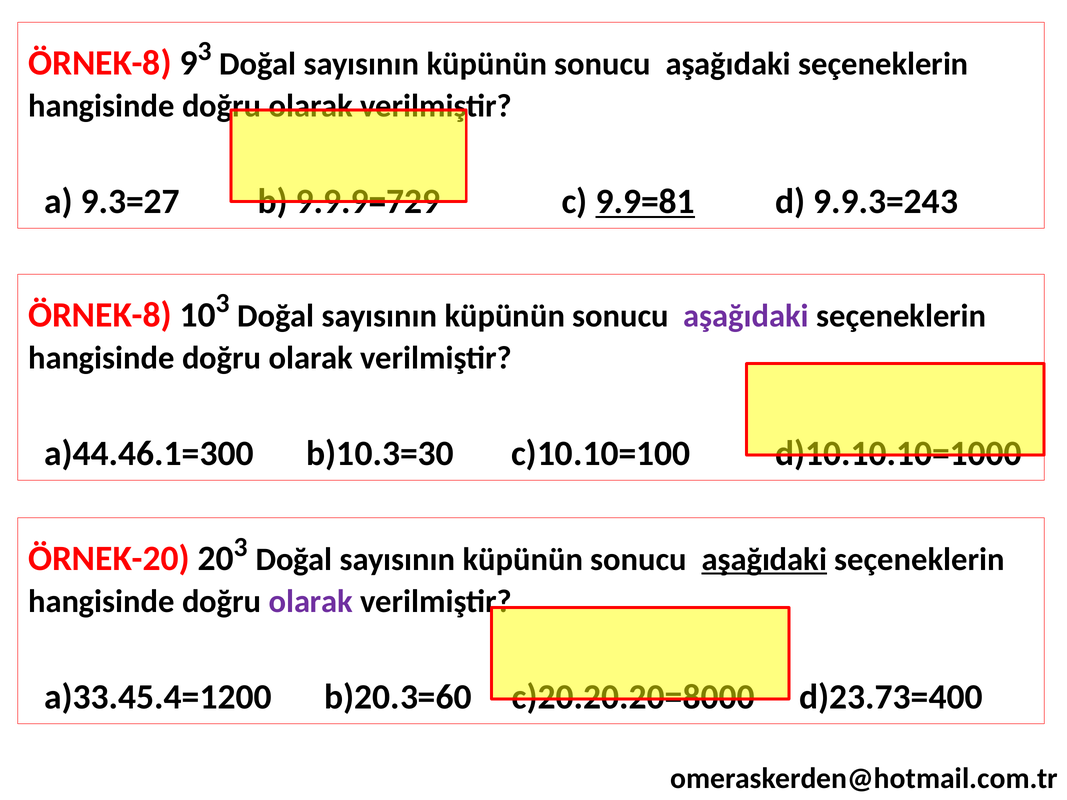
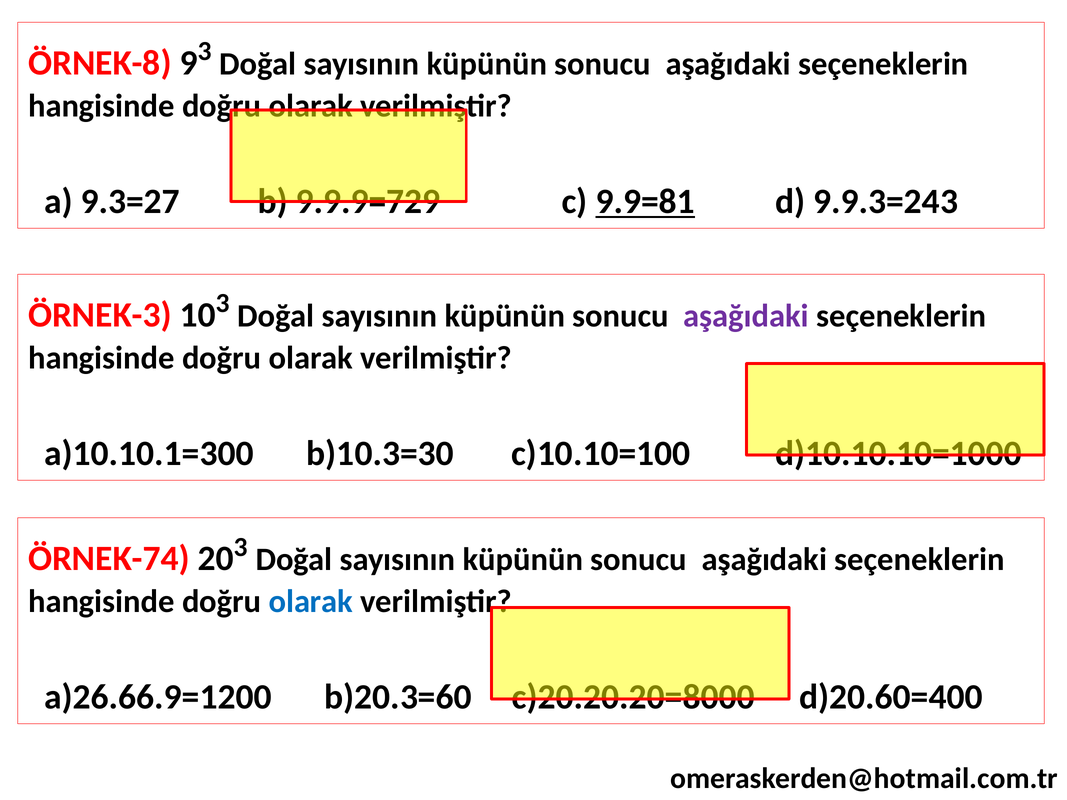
ÖRNEK-8 at (100, 315): ÖRNEK-8 -> ÖRNEK-3
a)44.46.1=300: a)44.46.1=300 -> a)10.10.1=300
ÖRNEK-20: ÖRNEK-20 -> ÖRNEK-74
aşağıdaki at (764, 560) underline: present -> none
olarak at (311, 602) colour: purple -> blue
a)33.45.4=1200: a)33.45.4=1200 -> a)26.66.9=1200
d)23.73=400: d)23.73=400 -> d)20.60=400
